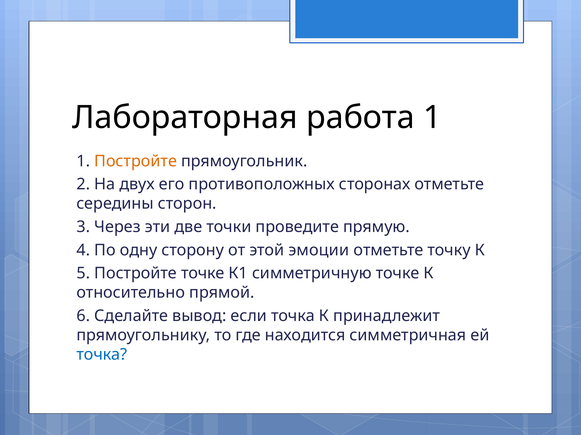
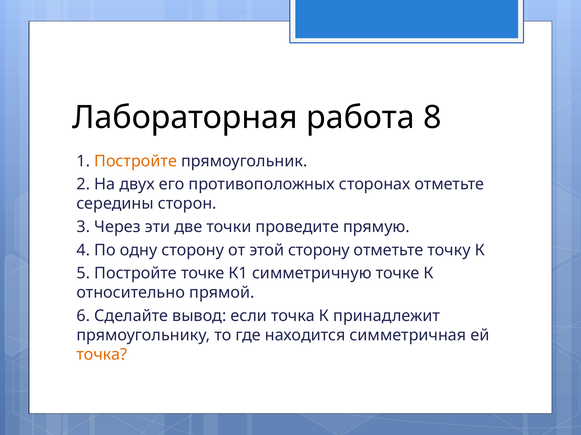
работа 1: 1 -> 8
этой эмоции: эмоции -> сторону
точка at (102, 355) colour: blue -> orange
